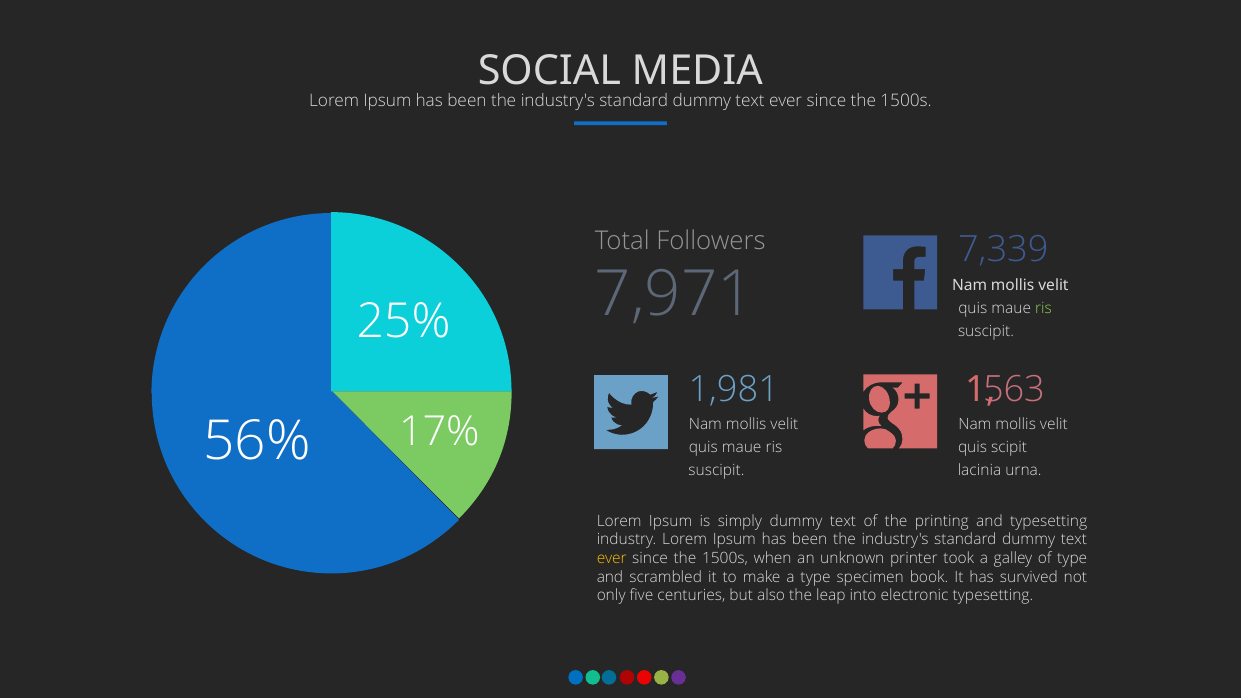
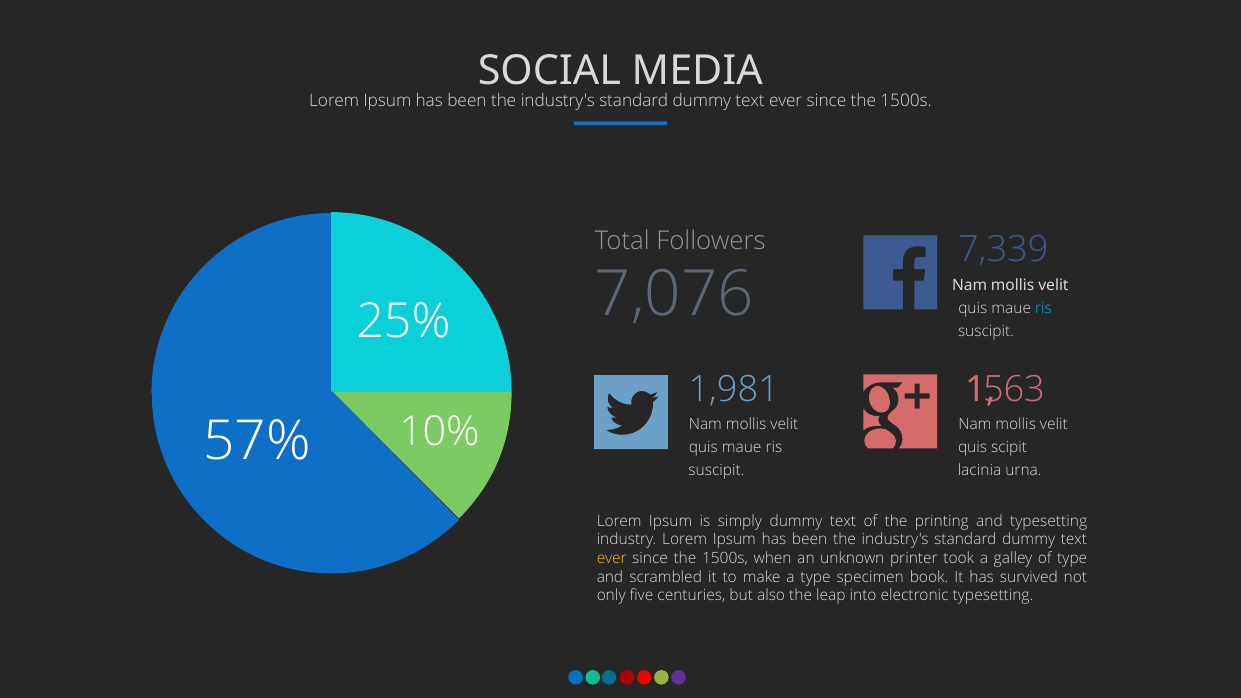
7,971: 7,971 -> 7,076
ris at (1044, 308) colour: light green -> light blue
17%: 17% -> 10%
56%: 56% -> 57%
